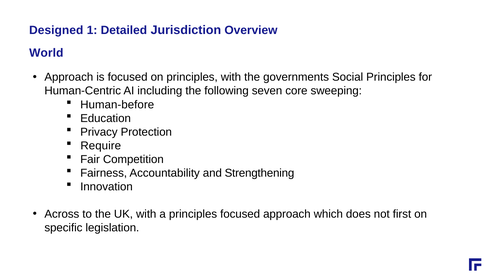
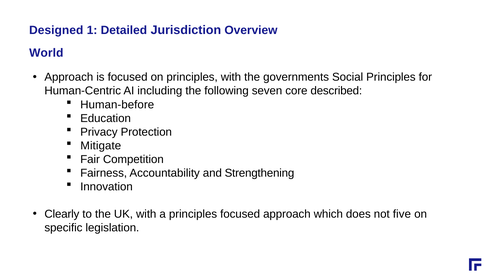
sweeping: sweeping -> described
Require: Require -> Mitigate
Across: Across -> Clearly
first: first -> five
